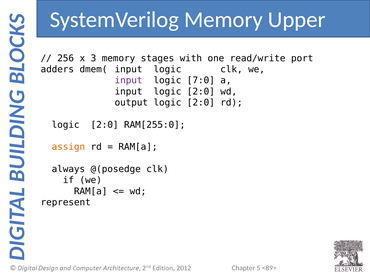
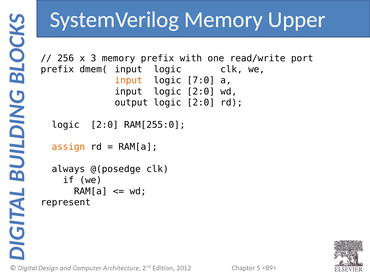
memory stages: stages -> prefix
adders at (57, 69): adders -> prefix
input at (129, 81) colour: purple -> orange
